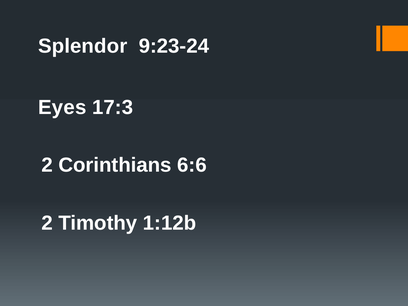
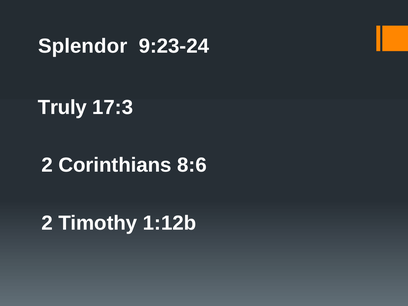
Eyes: Eyes -> Truly
6:6: 6:6 -> 8:6
